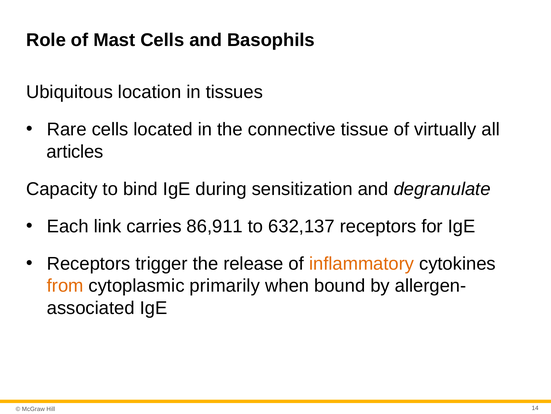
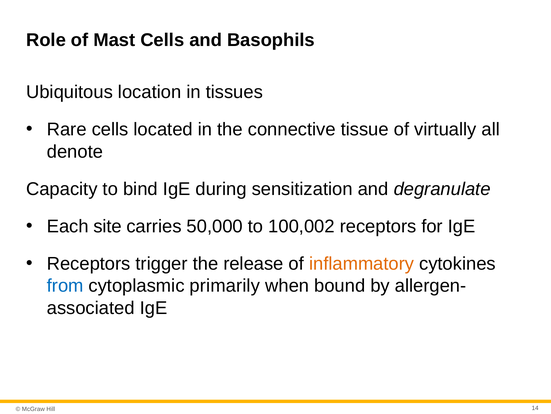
articles: articles -> denote
link: link -> site
86,911: 86,911 -> 50,000
632,137: 632,137 -> 100,002
from colour: orange -> blue
